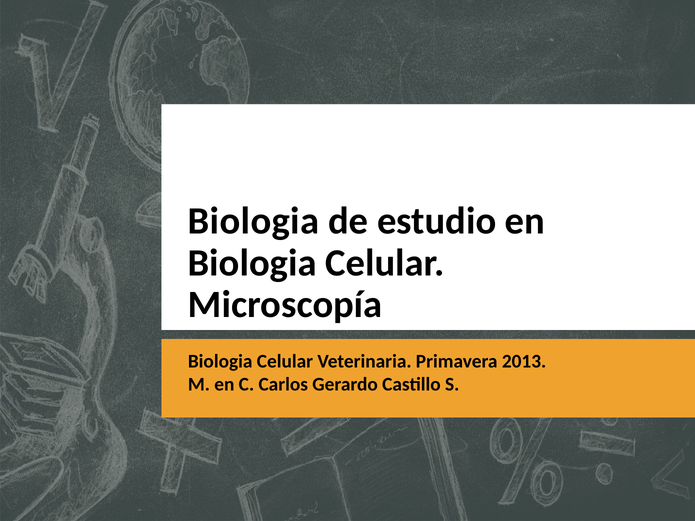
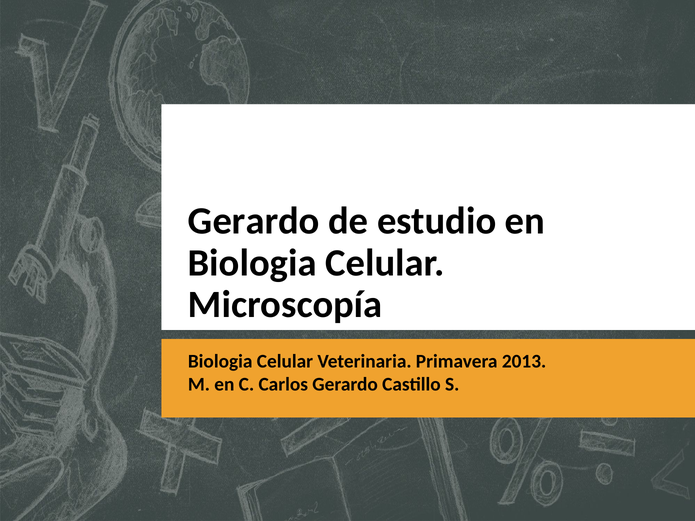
Biologia at (254, 221): Biologia -> Gerardo
